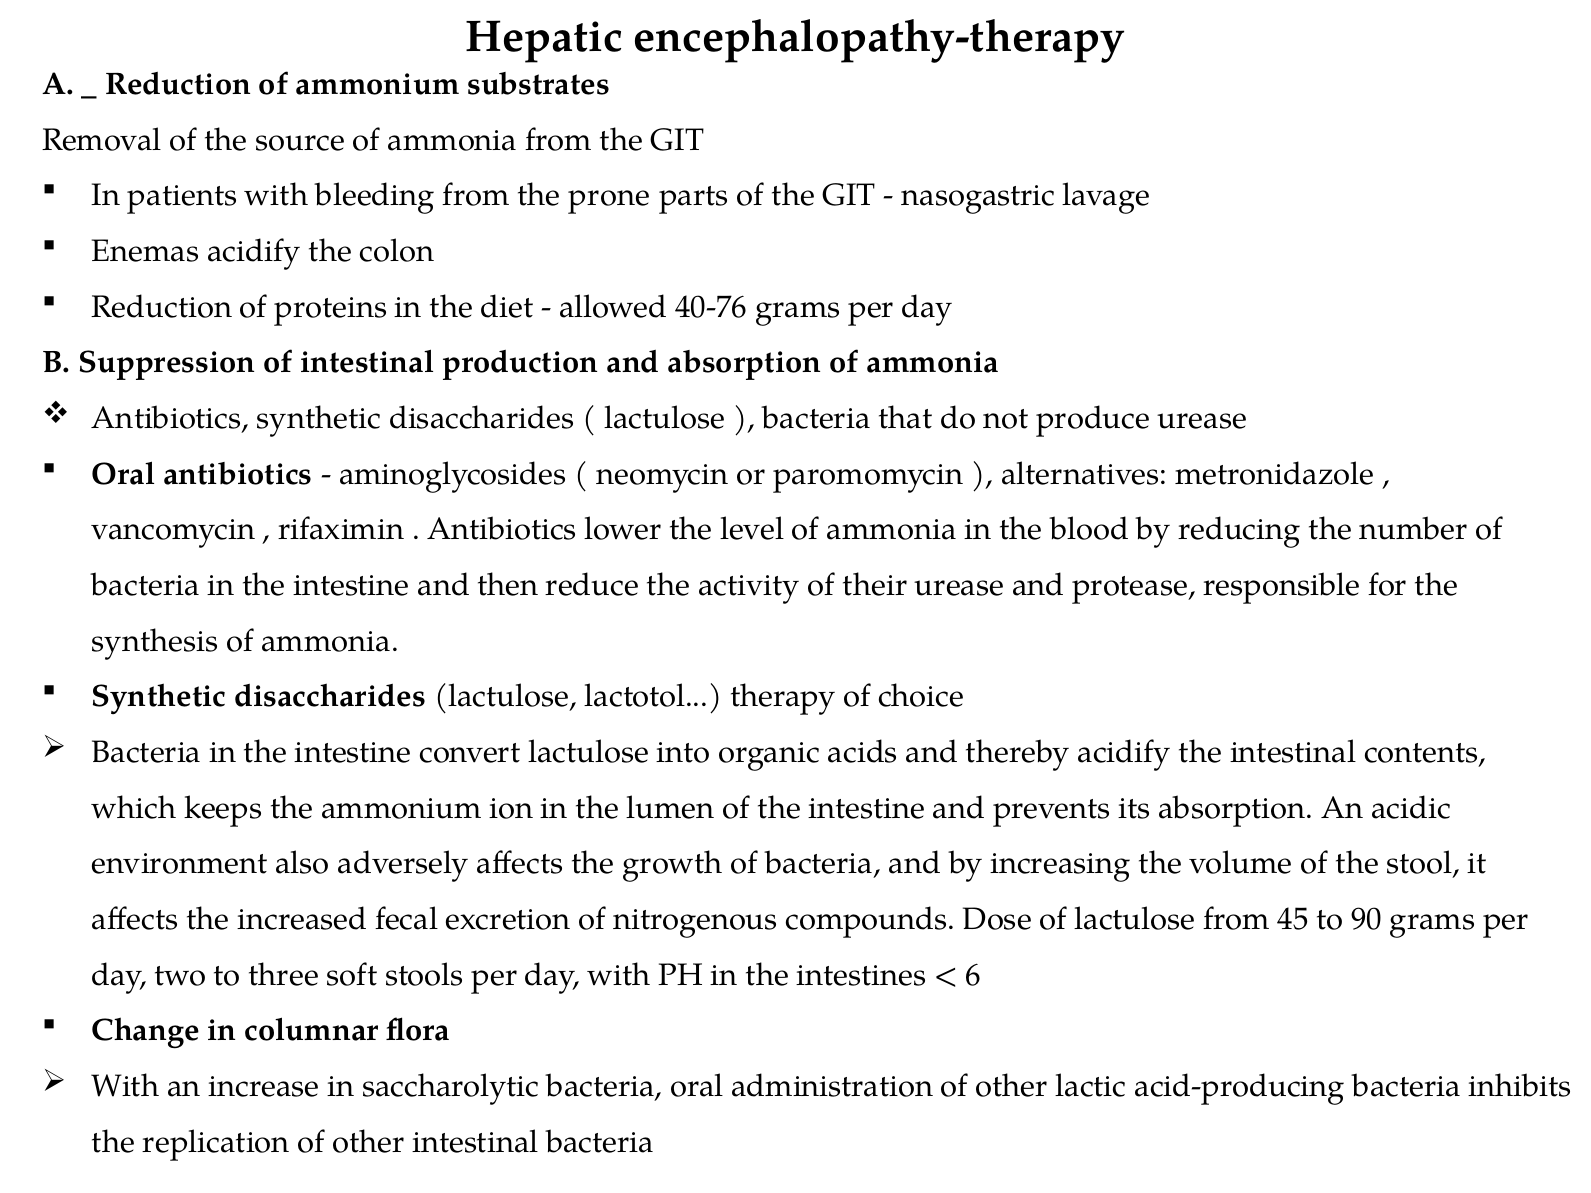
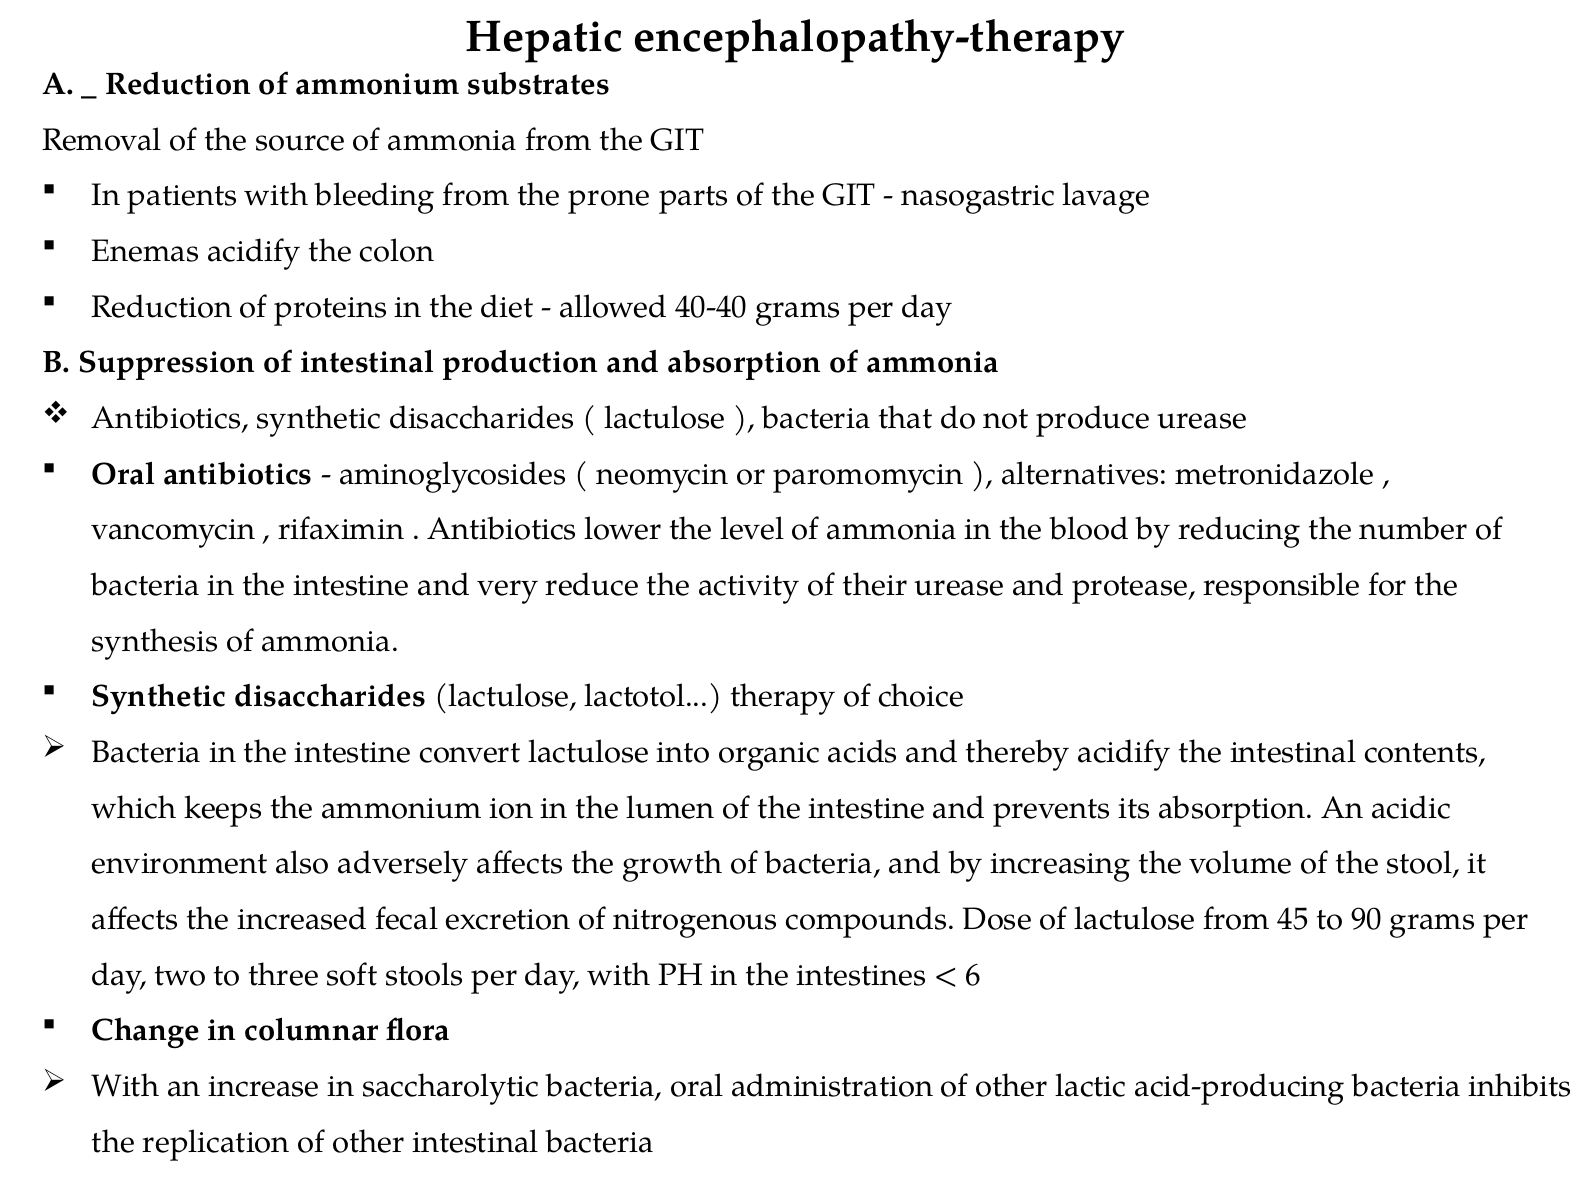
40-76: 40-76 -> 40-40
then: then -> very
